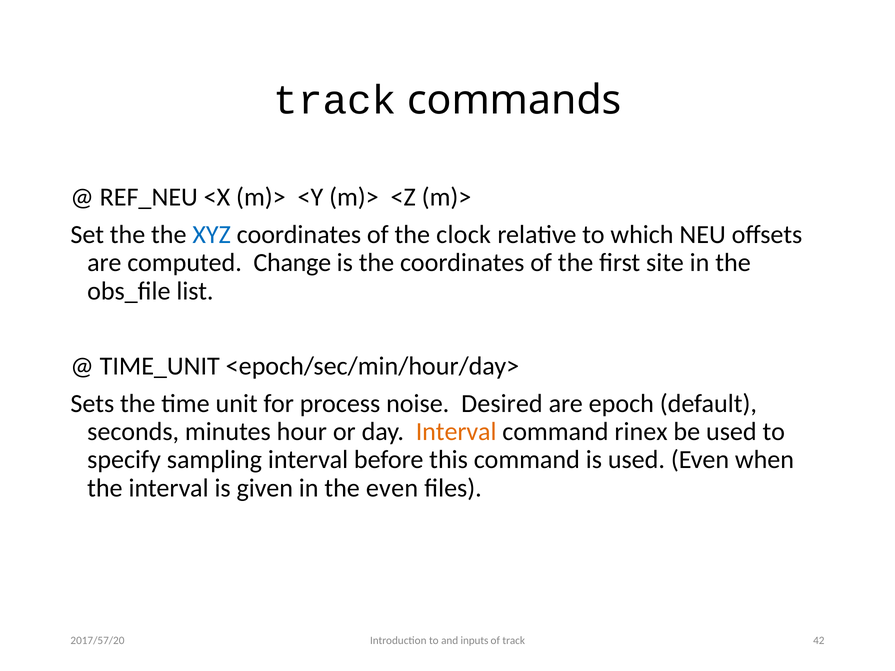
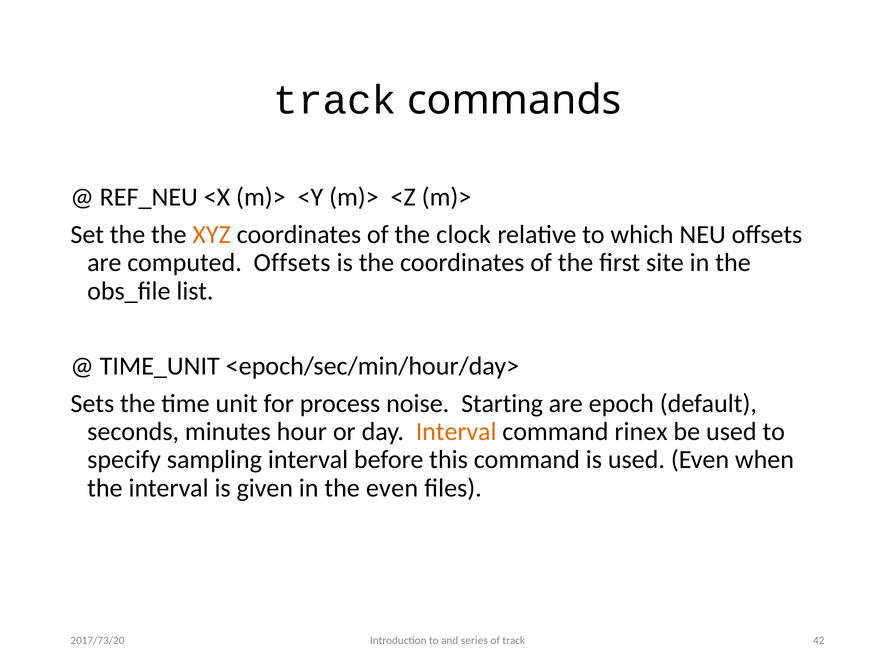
XYZ colour: blue -> orange
computed Change: Change -> Offsets
Desired: Desired -> Starting
inputs: inputs -> series
2017/57/20: 2017/57/20 -> 2017/73/20
